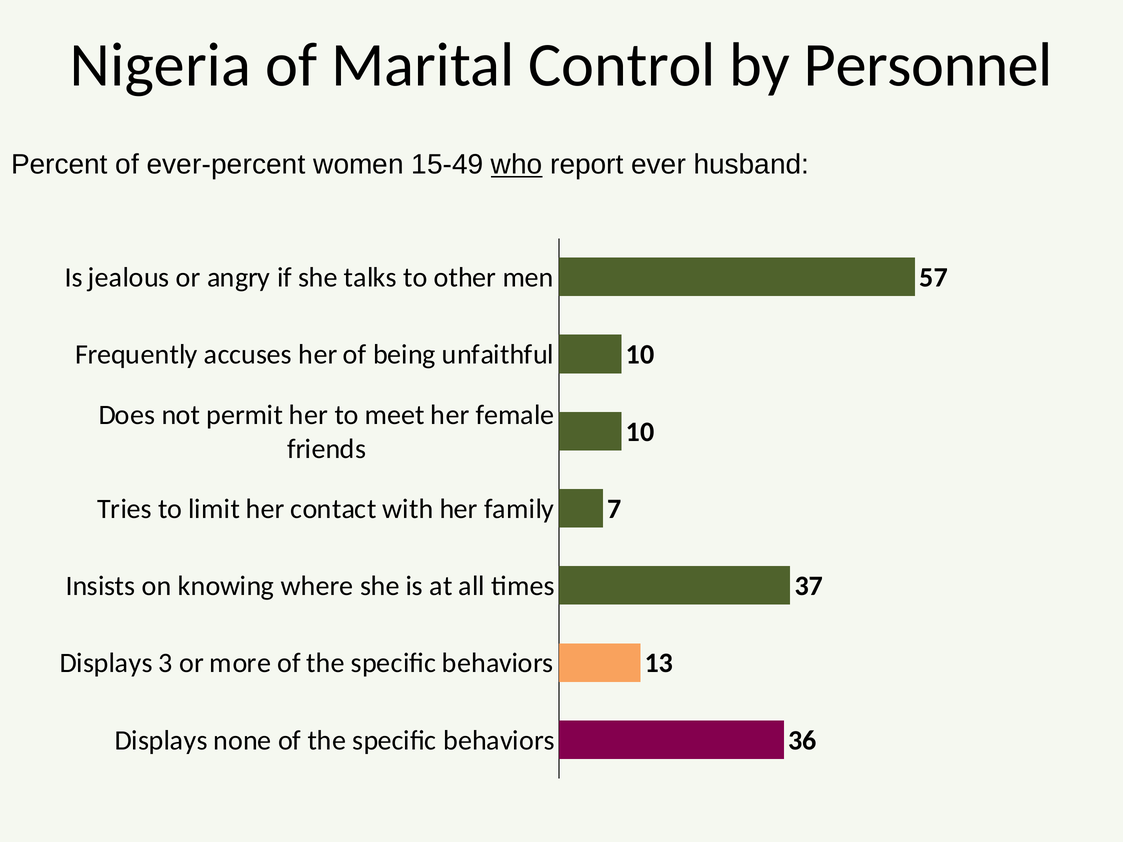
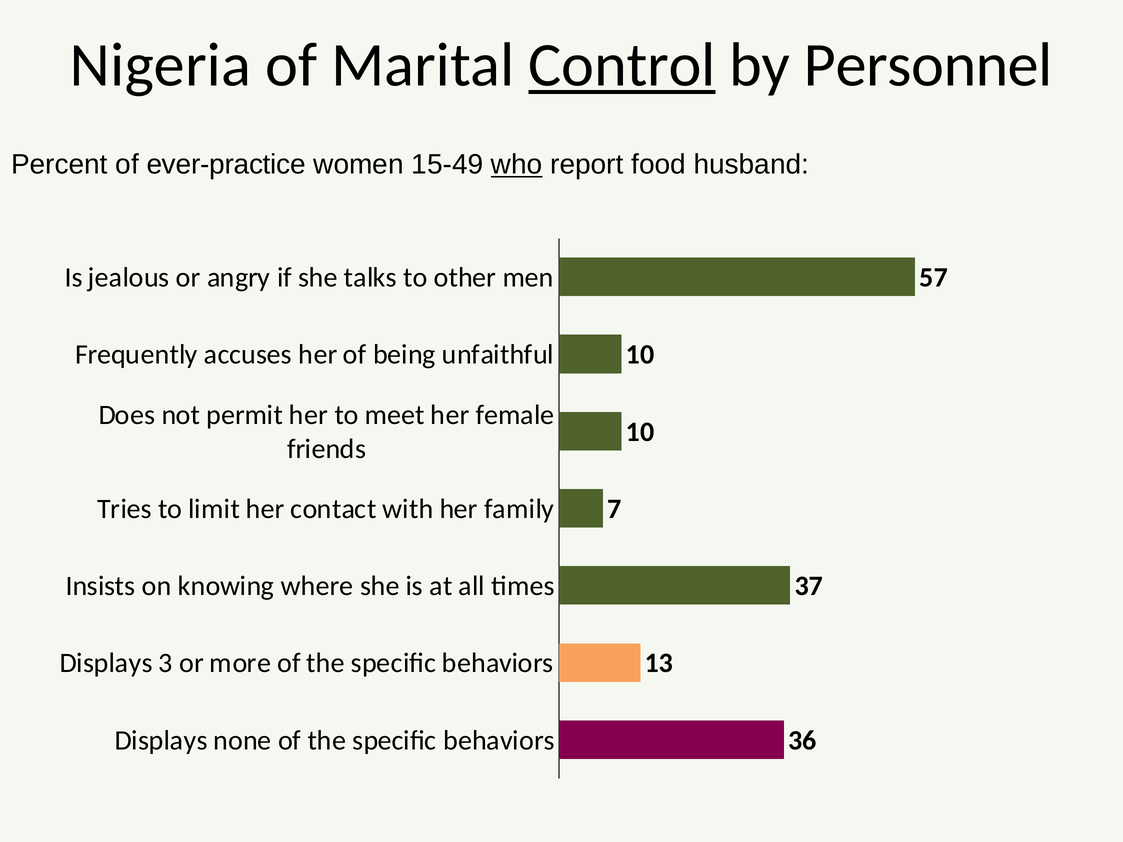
Control underline: none -> present
ever-percent: ever-percent -> ever-practice
ever: ever -> food
